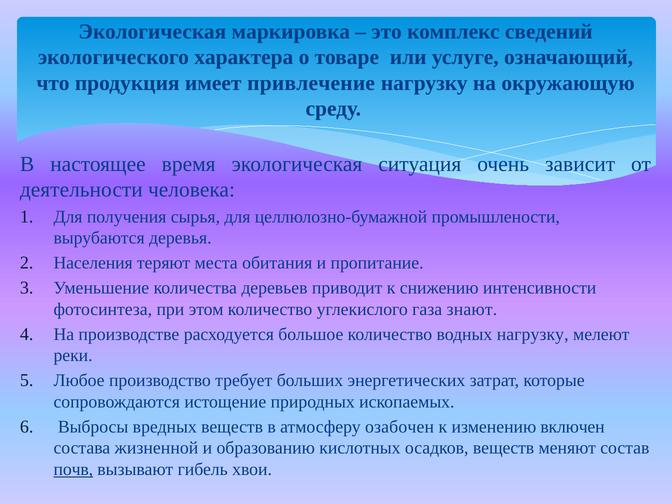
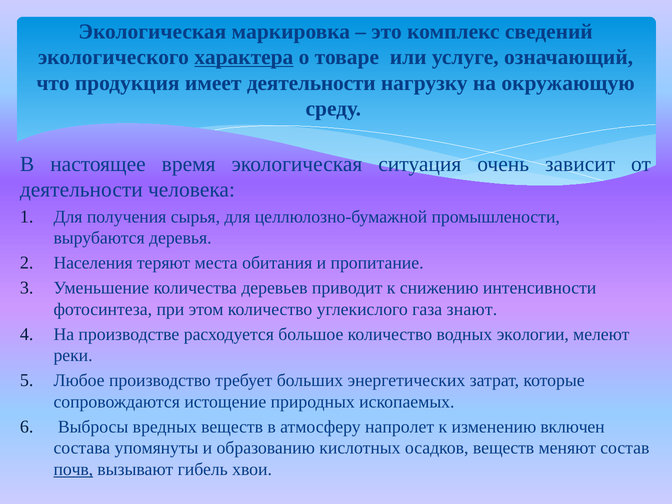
характера underline: none -> present
имеет привлечение: привлечение -> деятельности
водных нагрузку: нагрузку -> экологии
озабочен: озабочен -> напролет
жизненной: жизненной -> упомянуты
